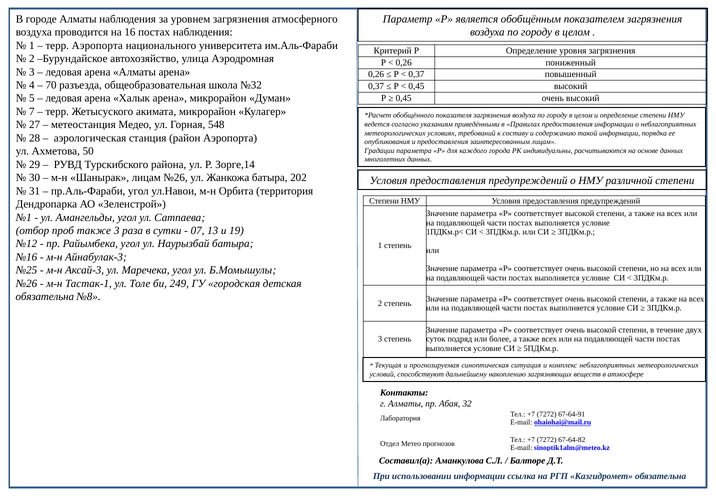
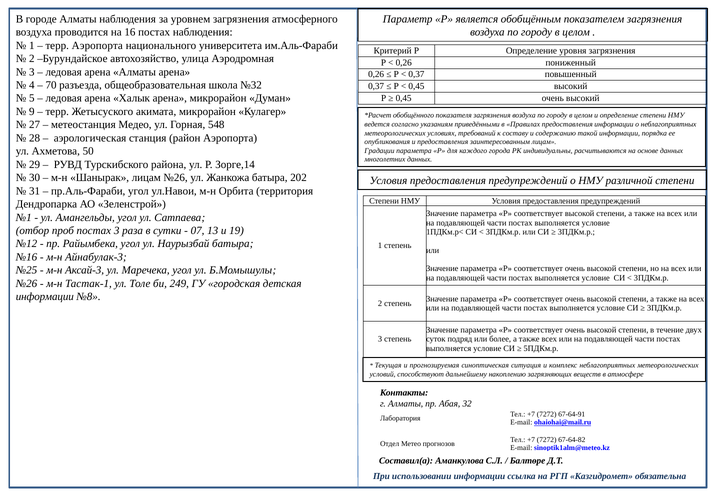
7: 7 -> 9
проб также: также -> постах
обязательна at (45, 297): обязательна -> информации
